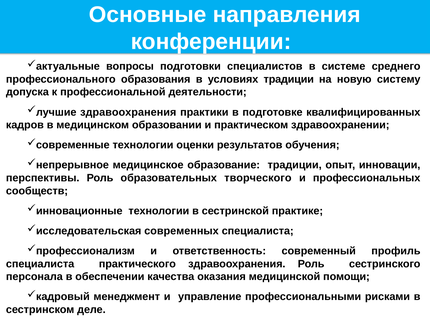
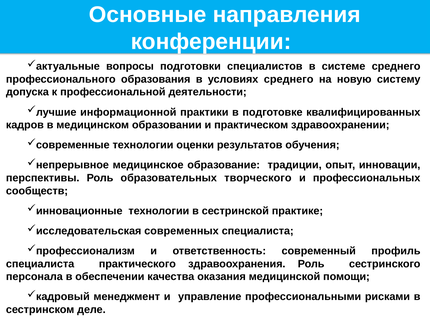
условиях традиции: традиции -> среднего
здравоохранения at (128, 112): здравоохранения -> информационной
